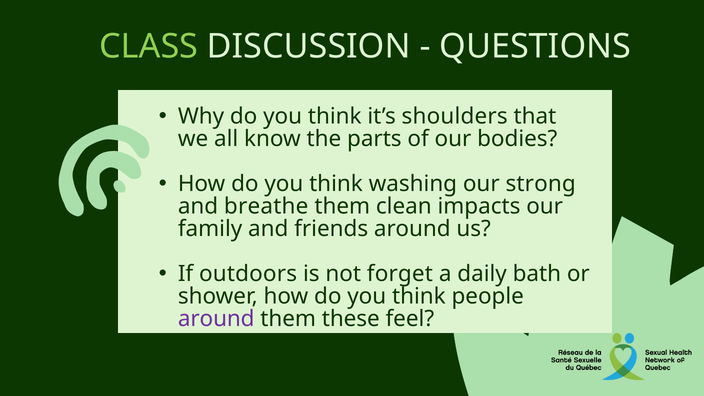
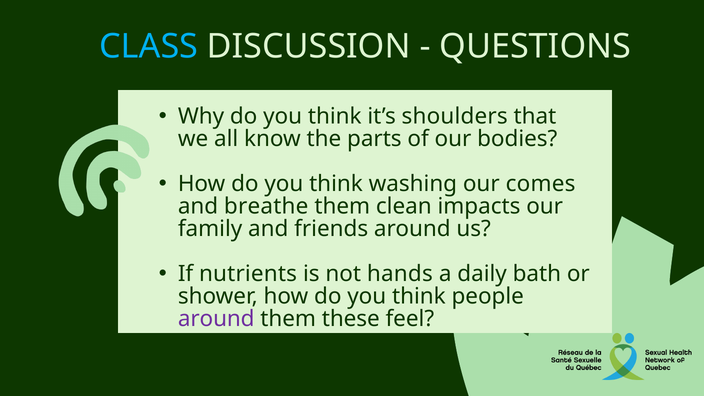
CLASS colour: light green -> light blue
strong: strong -> comes
outdoors: outdoors -> nutrients
forget: forget -> hands
